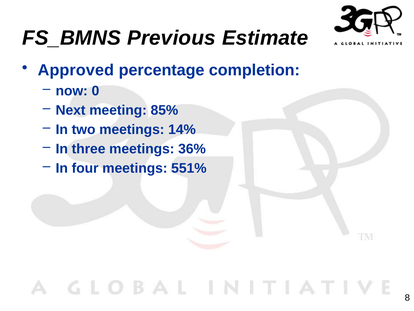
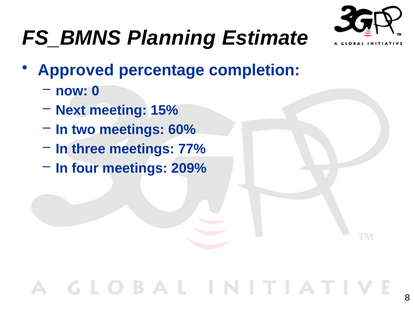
Previous: Previous -> Planning
85%: 85% -> 15%
14%: 14% -> 60%
36%: 36% -> 77%
551%: 551% -> 209%
